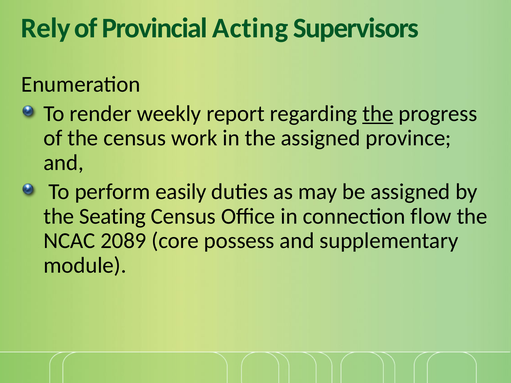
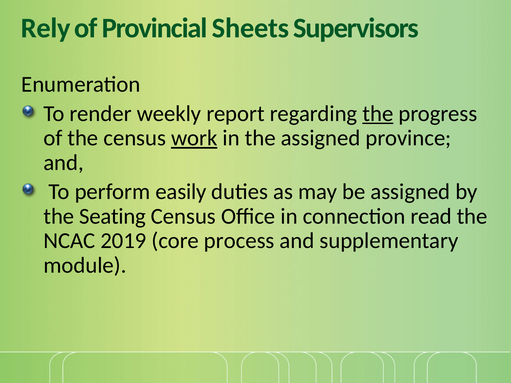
Acting: Acting -> Sheets
work underline: none -> present
flow: flow -> read
2089: 2089 -> 2019
possess: possess -> process
